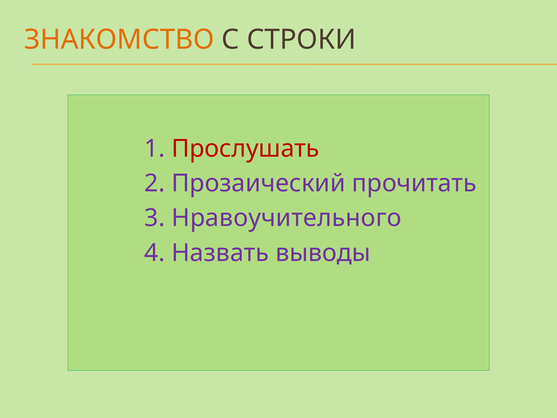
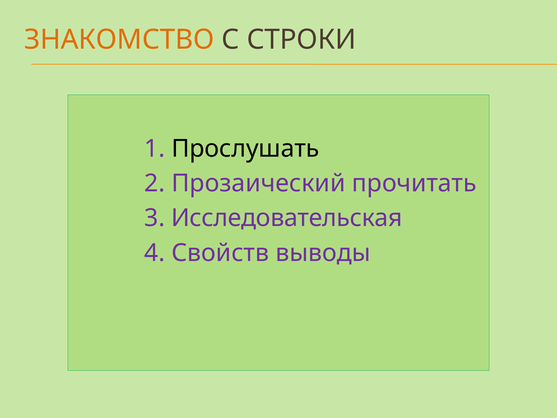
Прослушать colour: red -> black
Нравоучительного: Нравоучительного -> Исследовательская
Назвать: Назвать -> Свойств
